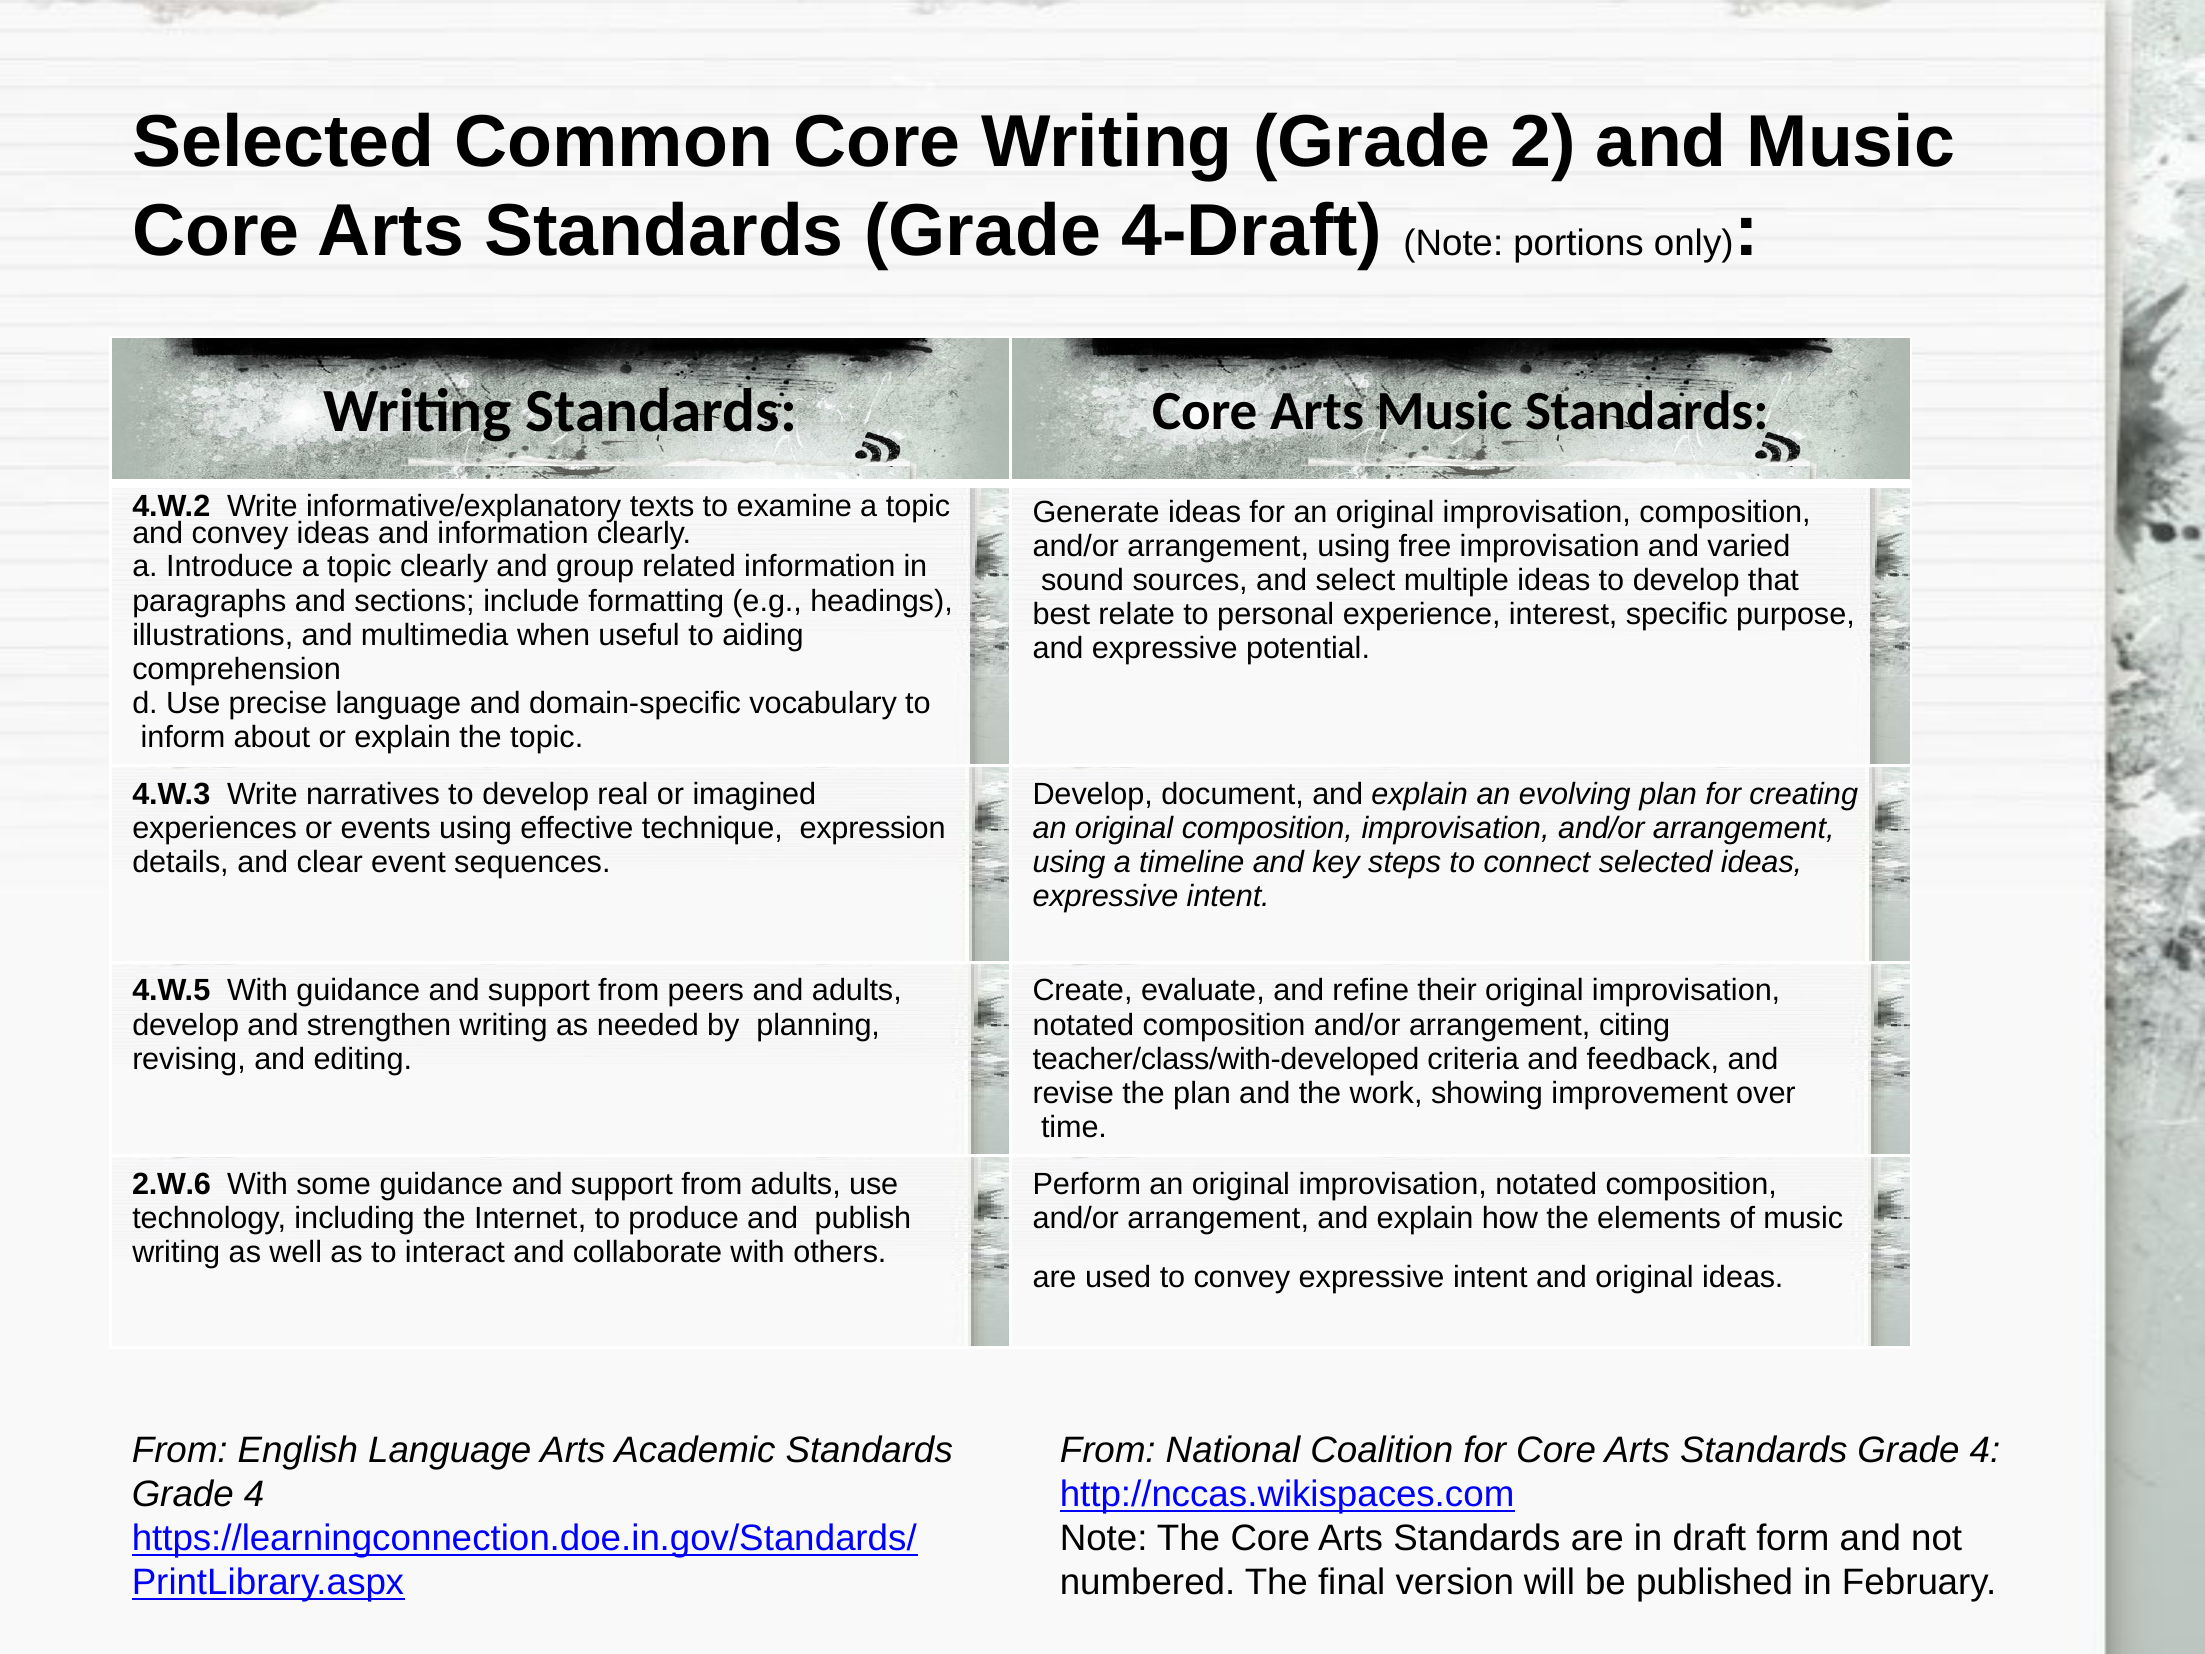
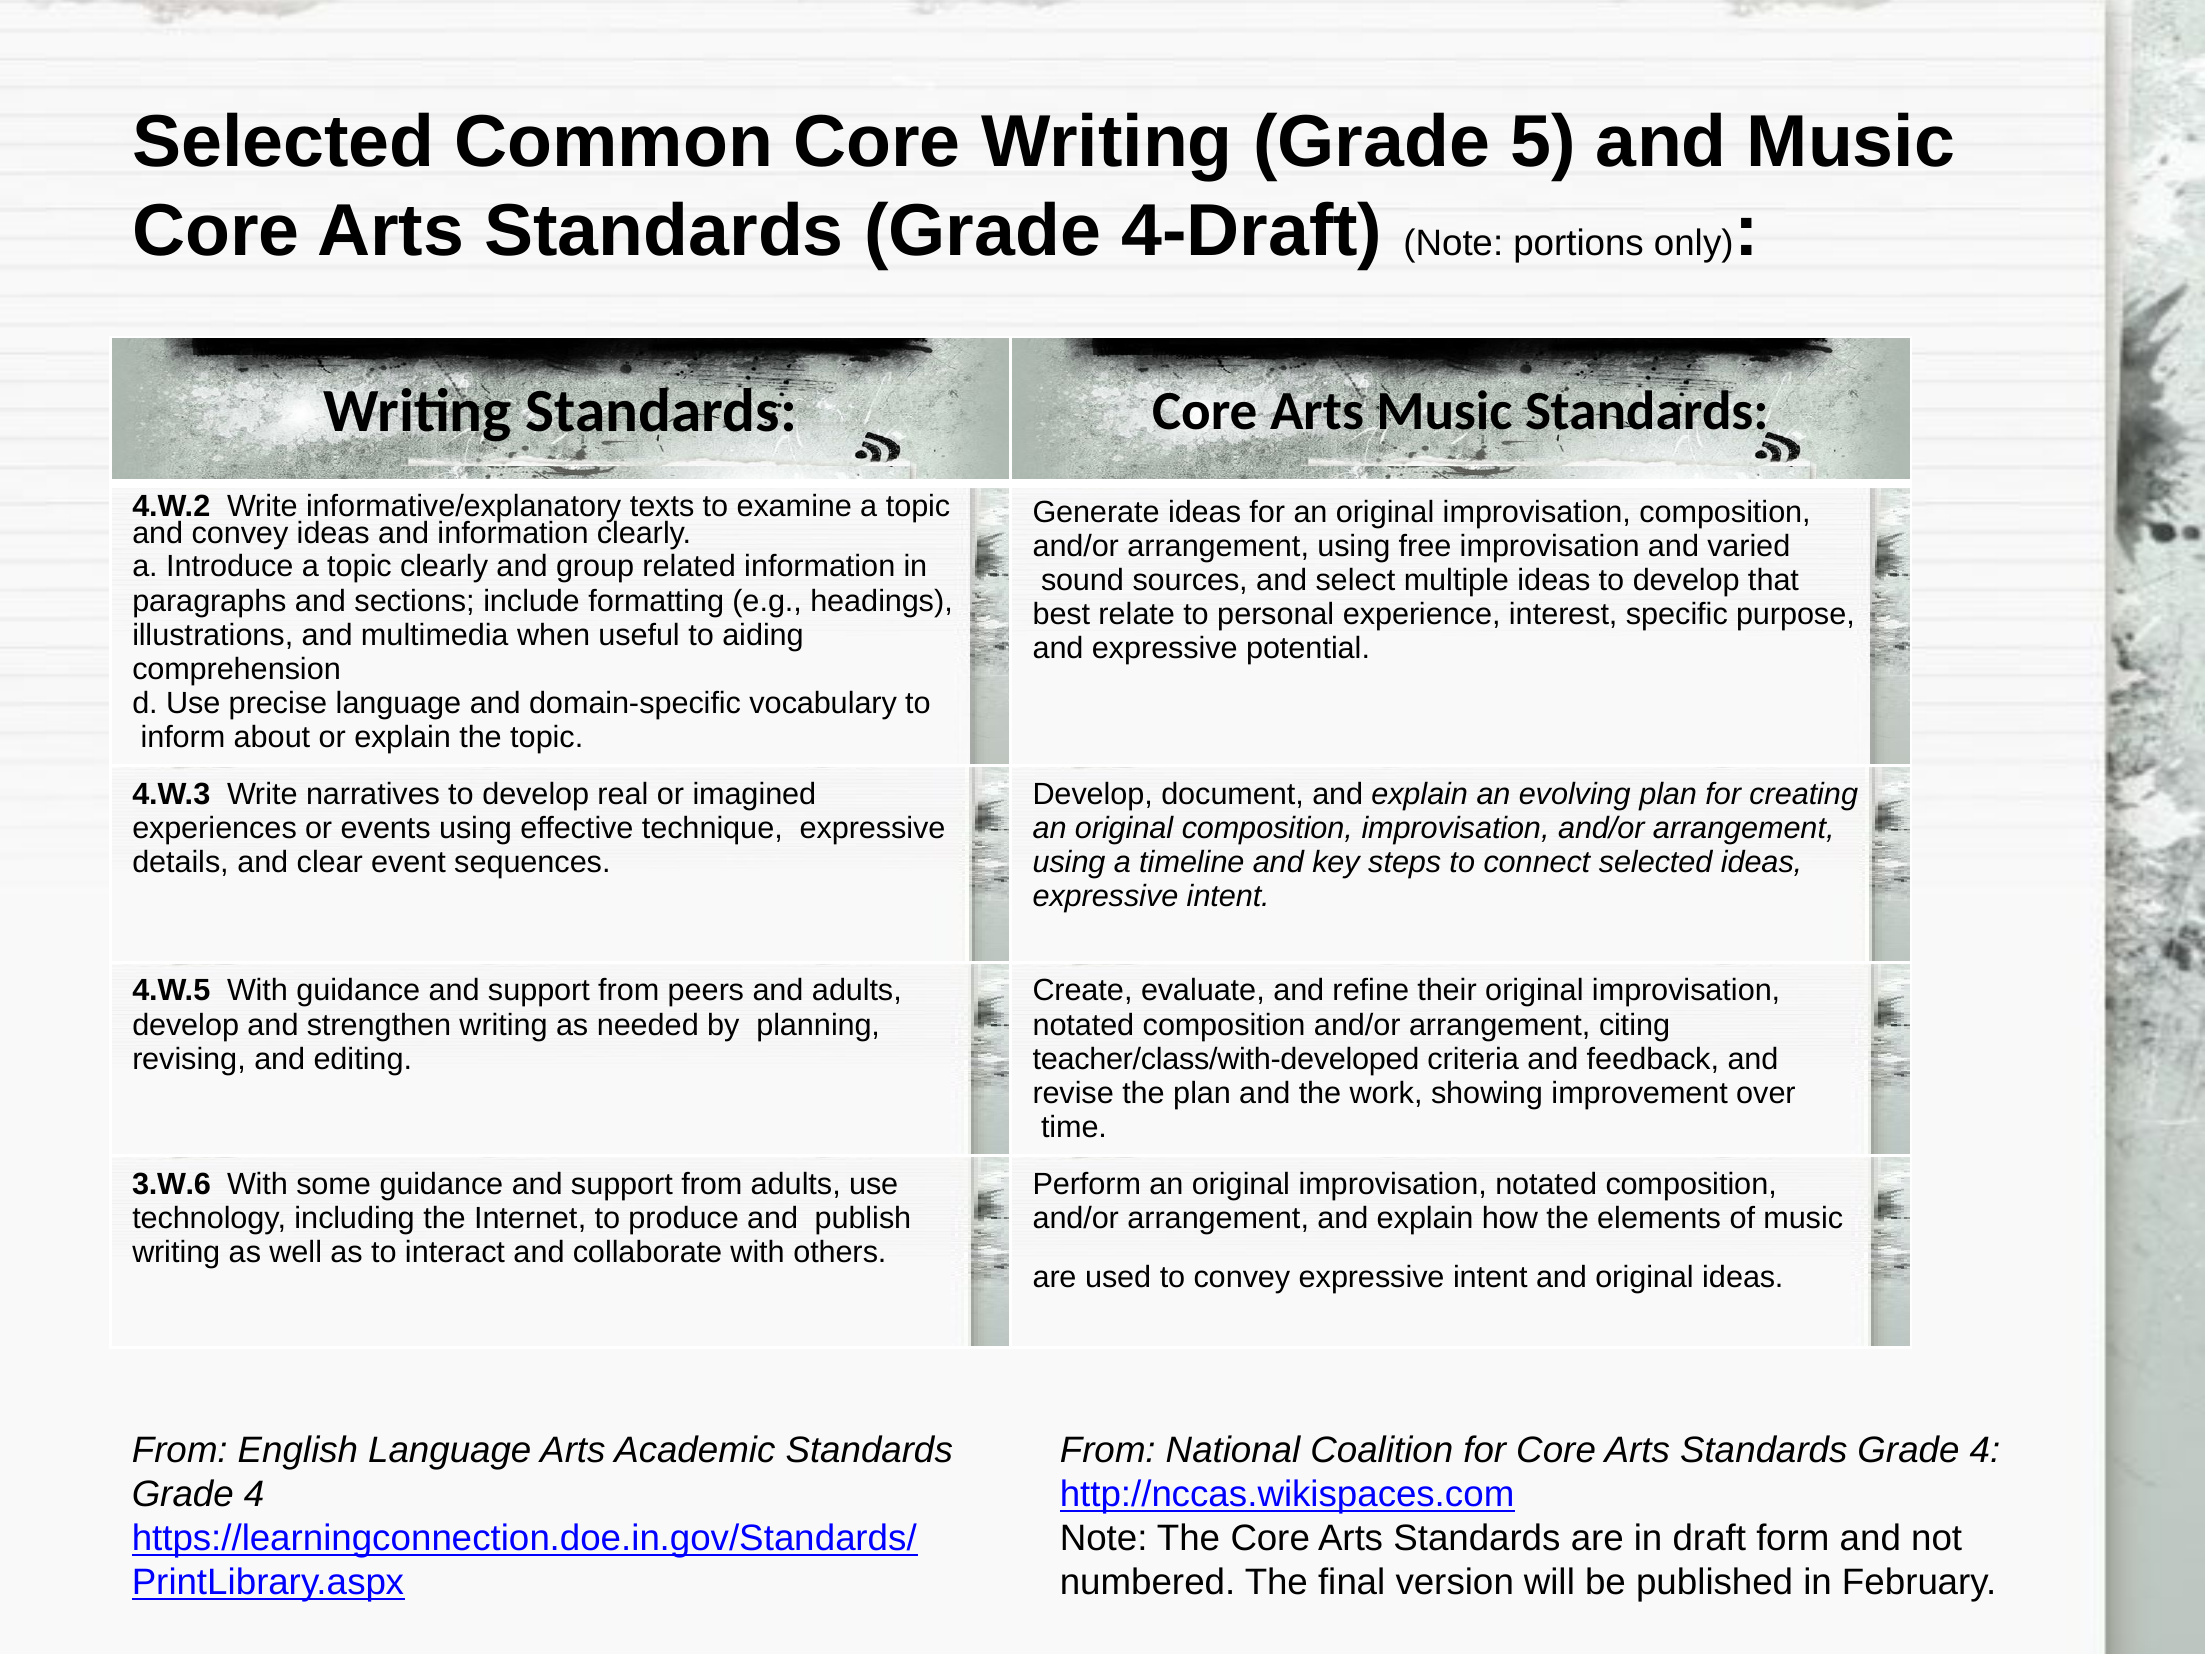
2: 2 -> 5
technique expression: expression -> expressive
2.W.6: 2.W.6 -> 3.W.6
